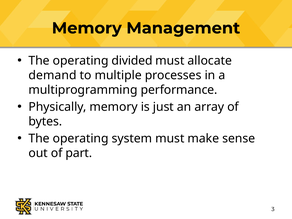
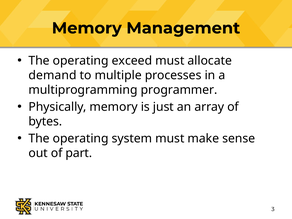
divided: divided -> exceed
performance: performance -> programmer
